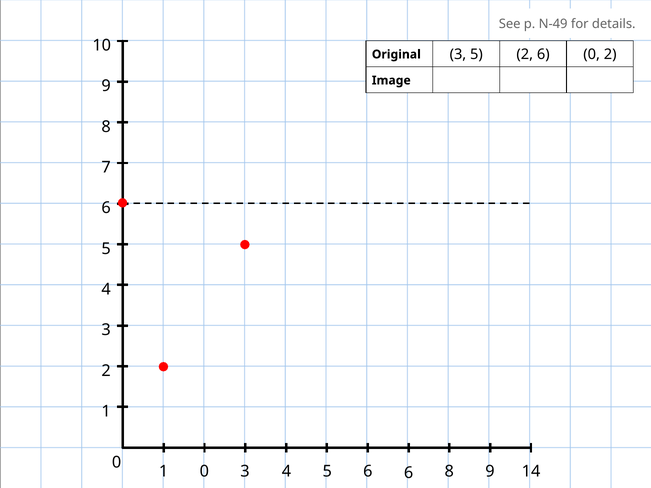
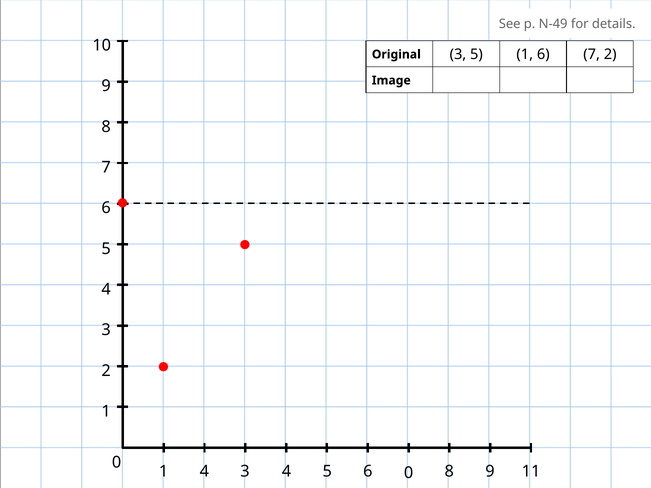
3 5 2: 2 -> 1
0 at (592, 55): 0 -> 7
1 0: 0 -> 4
6 6: 6 -> 0
14: 14 -> 11
